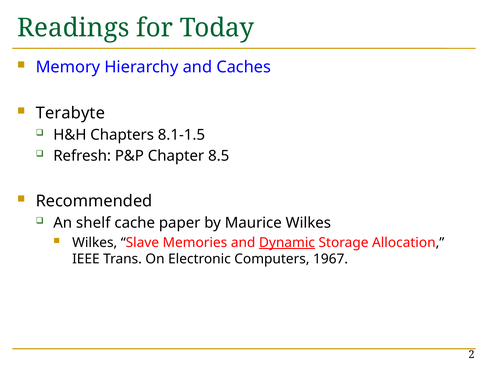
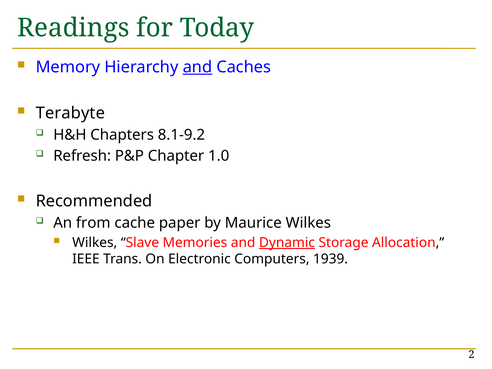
and at (197, 67) underline: none -> present
8.1-1.5: 8.1-1.5 -> 8.1-9.2
8.5: 8.5 -> 1.0
shelf: shelf -> from
1967: 1967 -> 1939
